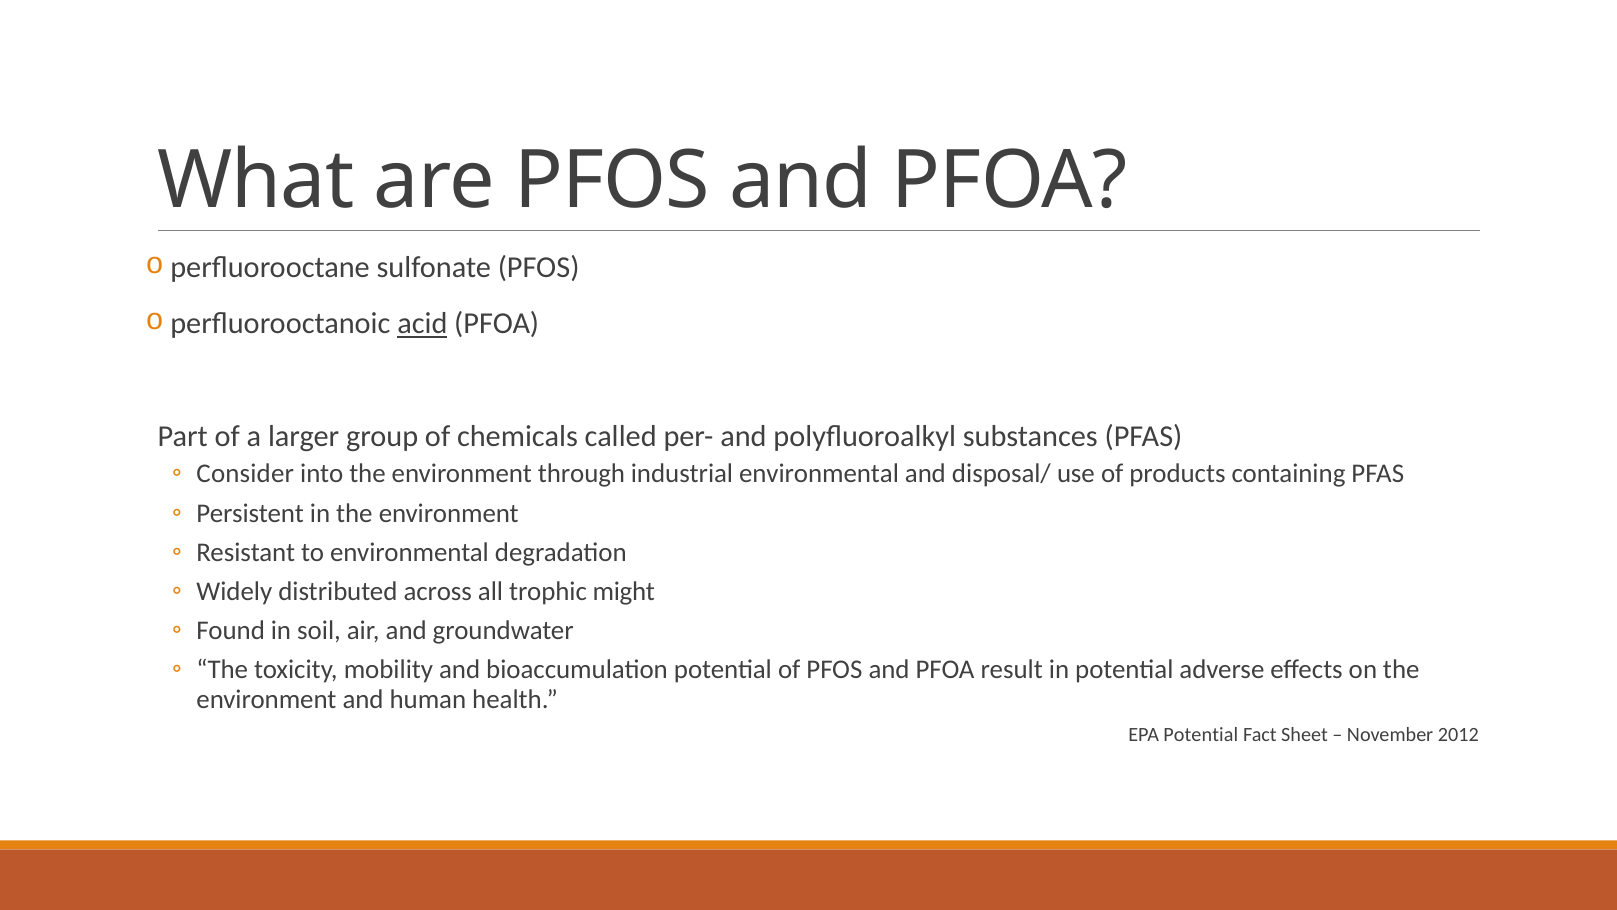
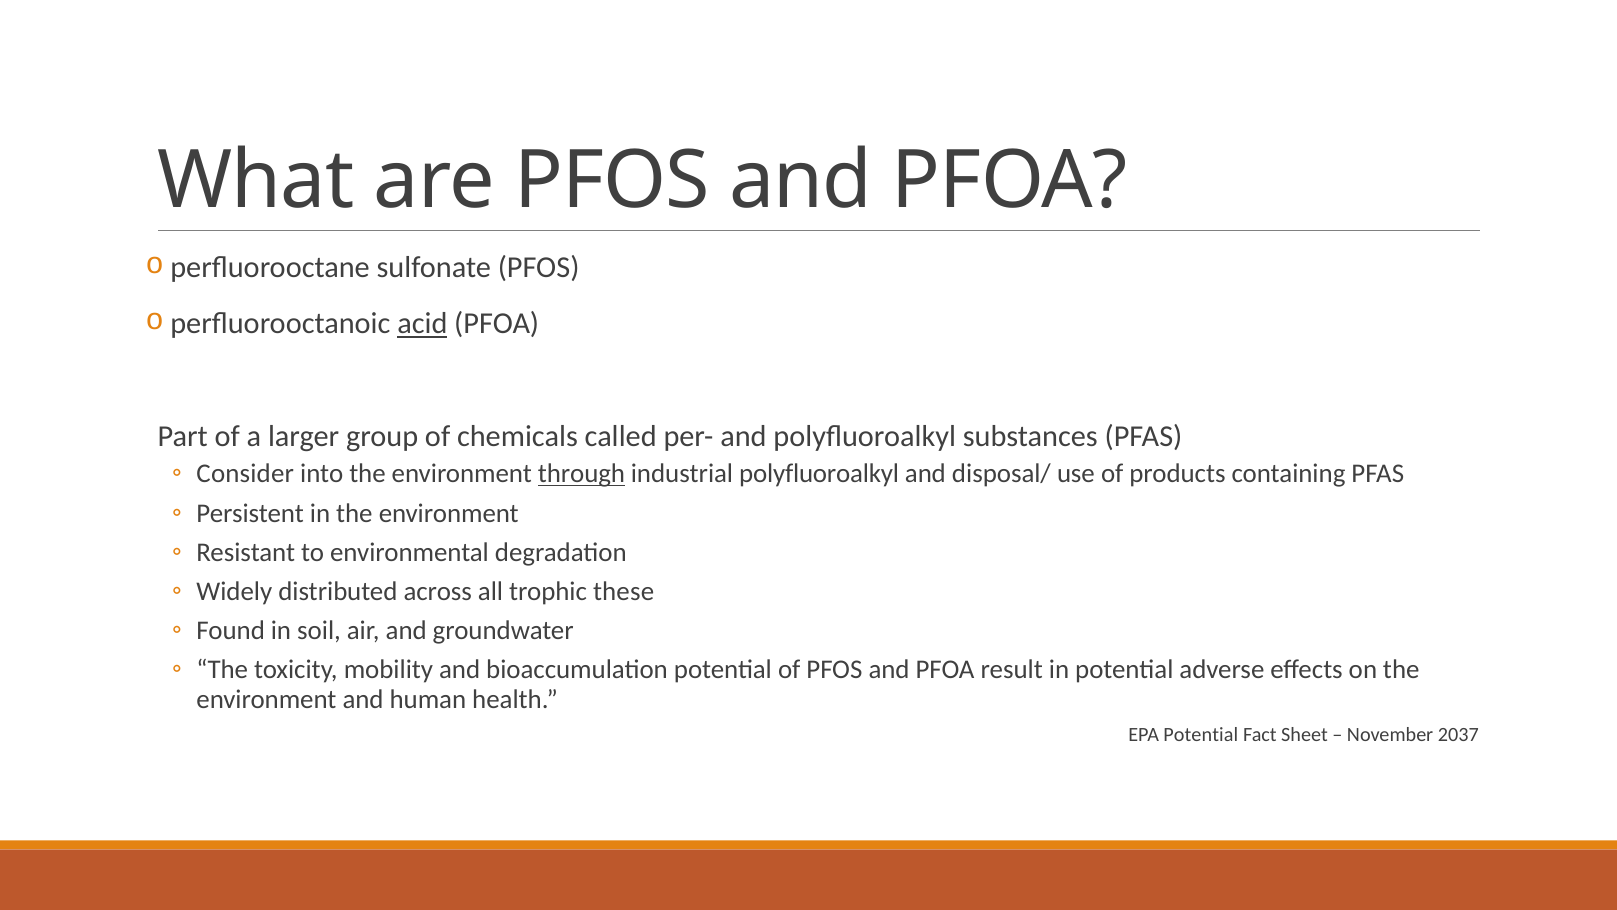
through underline: none -> present
industrial environmental: environmental -> polyfluoroalkyl
might: might -> these
2012: 2012 -> 2037
